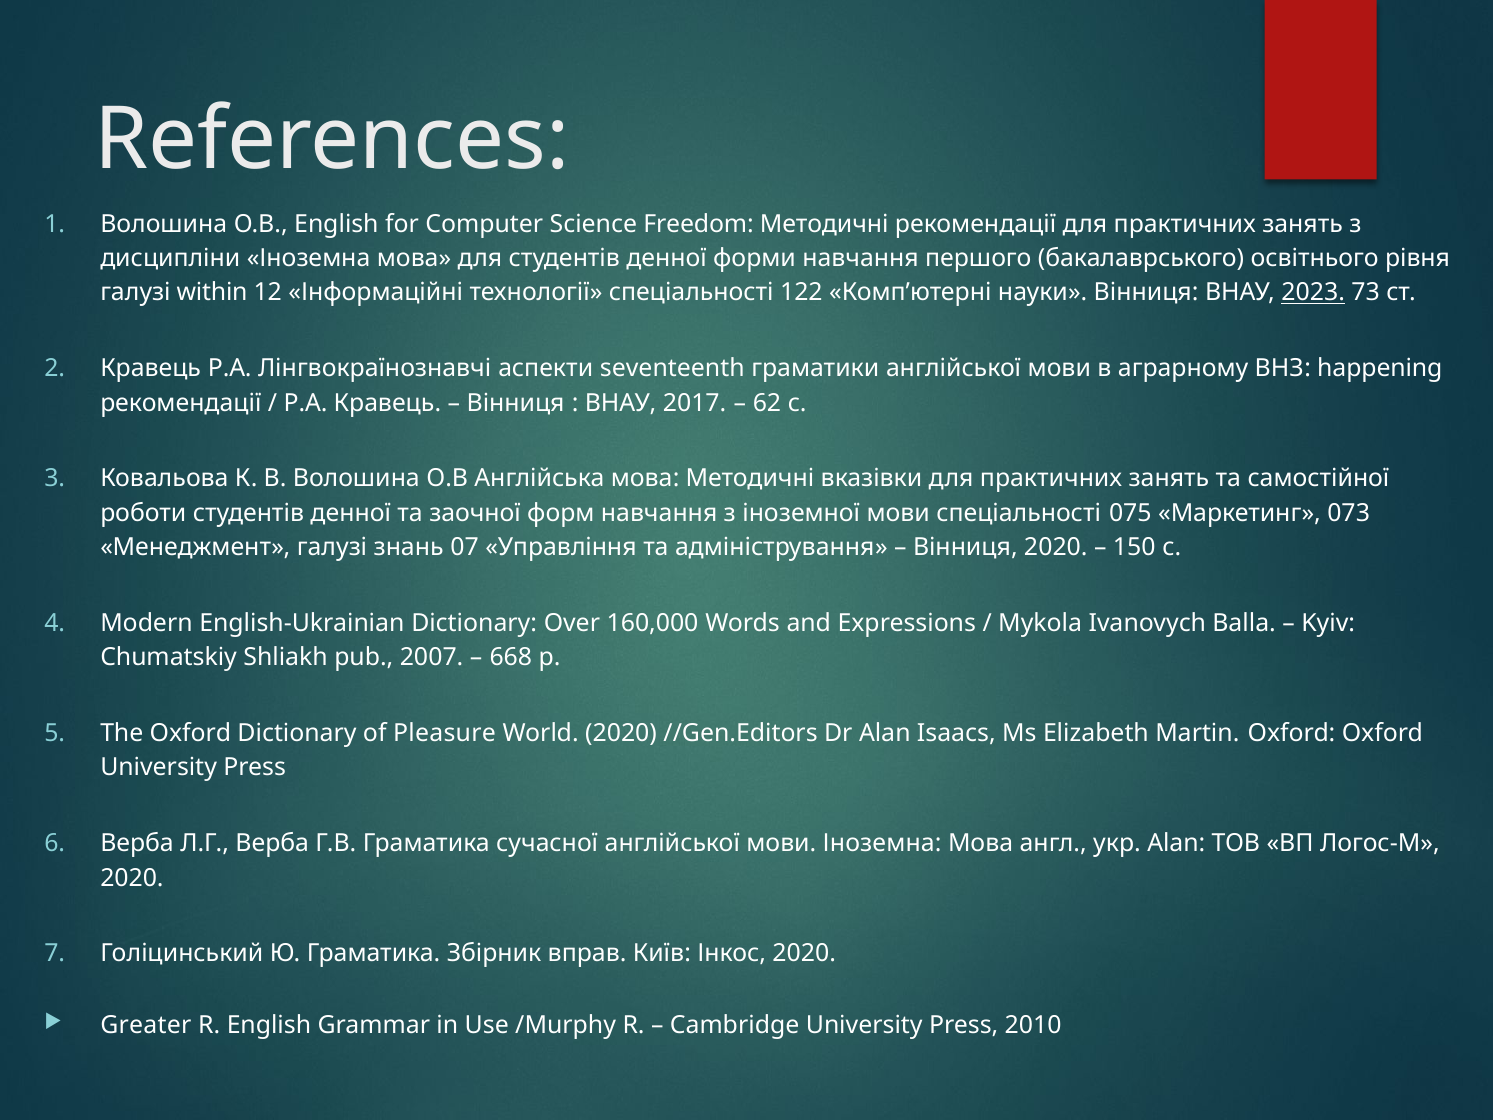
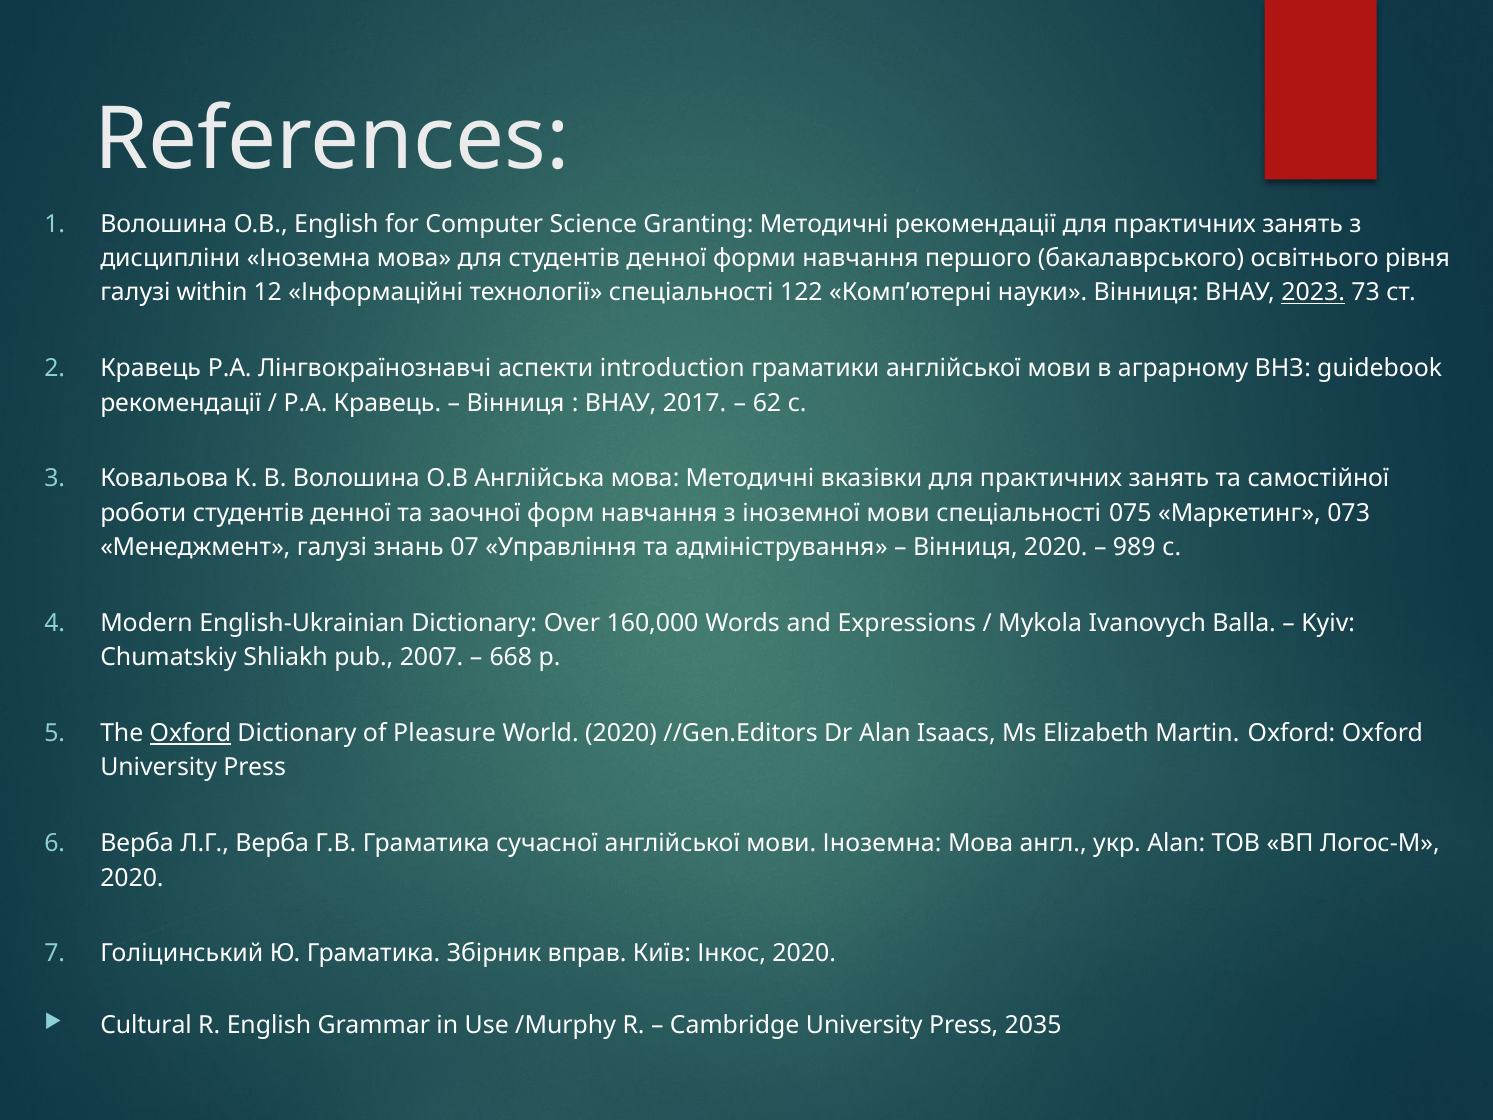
Freedom: Freedom -> Granting
seventeenth: seventeenth -> introduction
happening: happening -> guidebook
150: 150 -> 989
Oxford at (190, 733) underline: none -> present
Greater: Greater -> Cultural
2010: 2010 -> 2035
